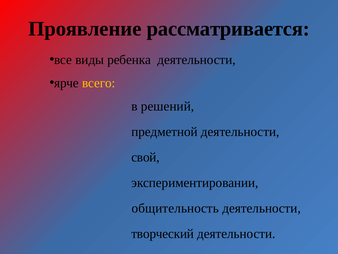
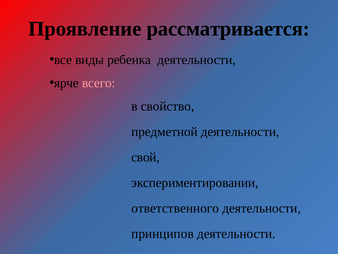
всего colour: yellow -> pink
решений: решений -> свойство
общительность: общительность -> ответственного
творческий: творческий -> принципов
